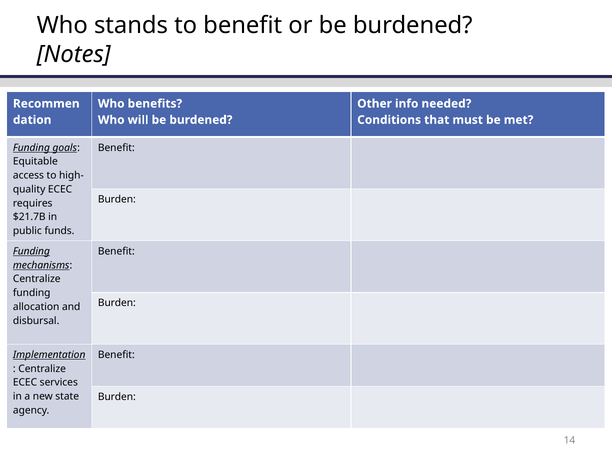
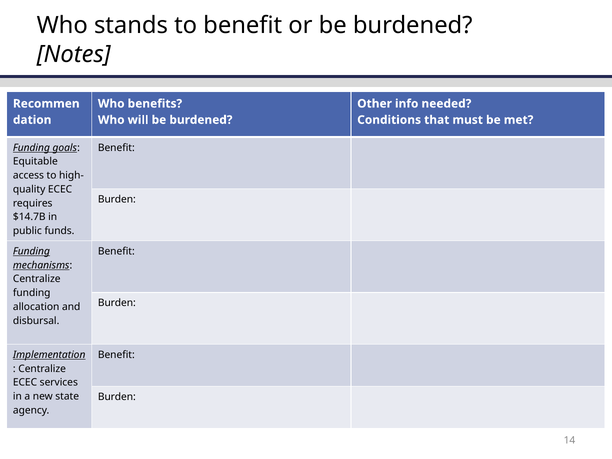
$21.7B: $21.7B -> $14.7B
